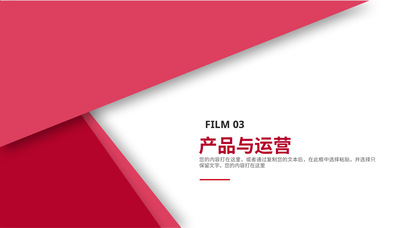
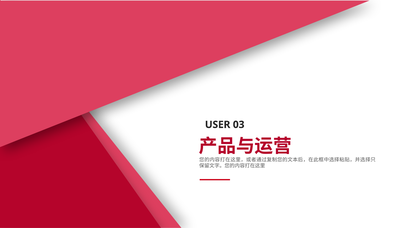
FILM: FILM -> USER
